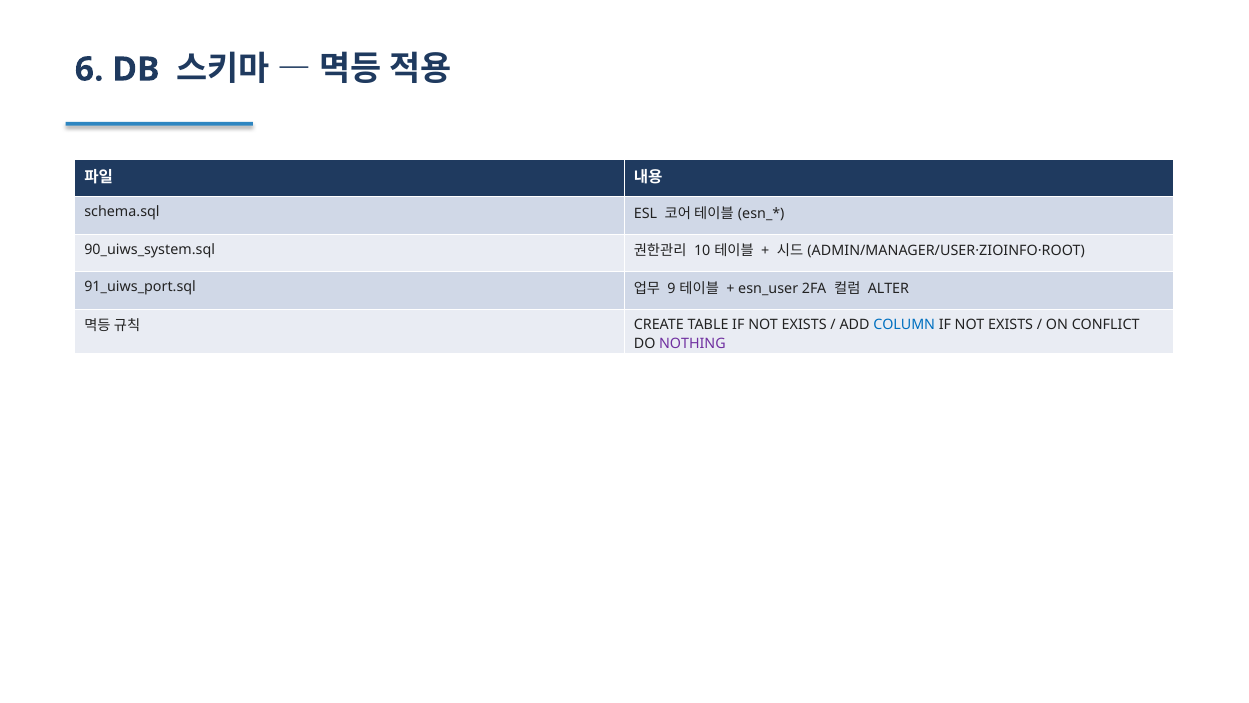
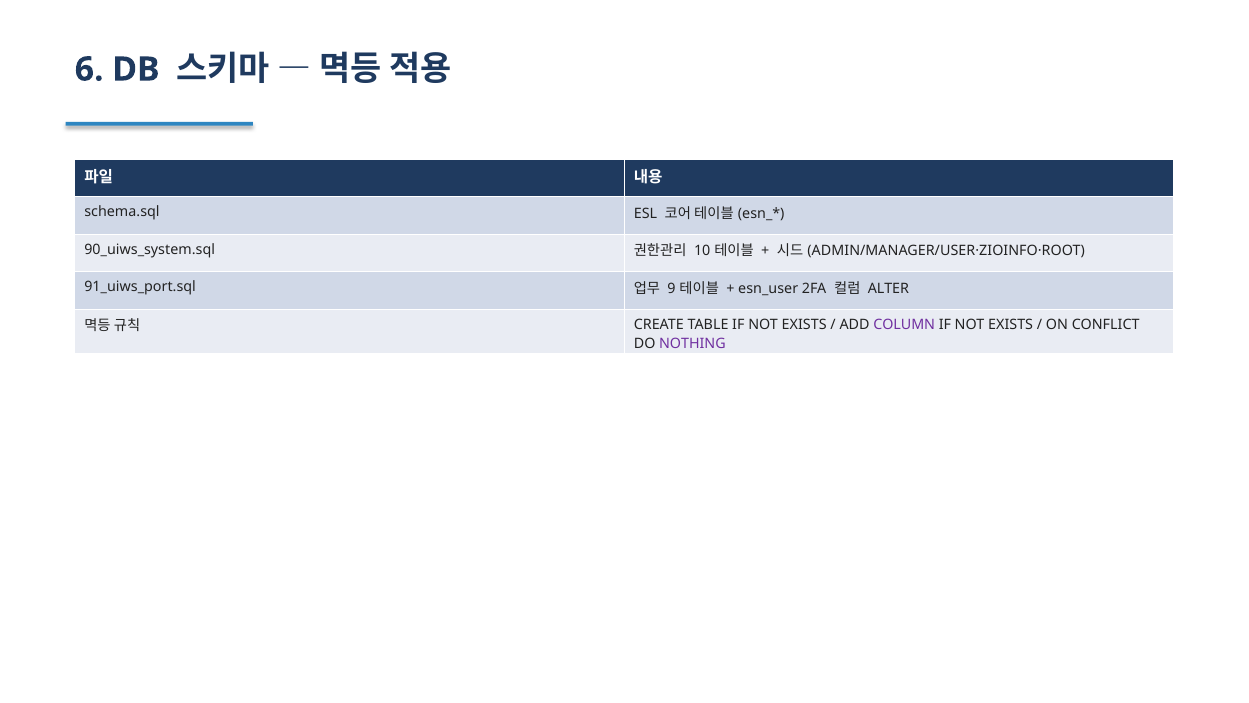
COLUMN colour: blue -> purple
